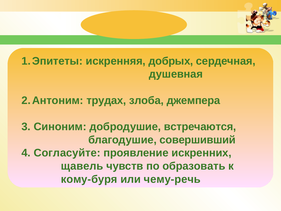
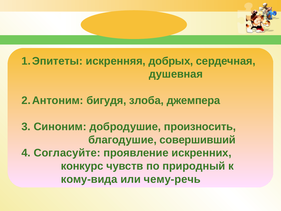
трудах: трудах -> бигудя
встречаются: встречаются -> произносить
щавель: щавель -> конкурс
образовать: образовать -> природный
кому-буря: кому-буря -> кому-вида
